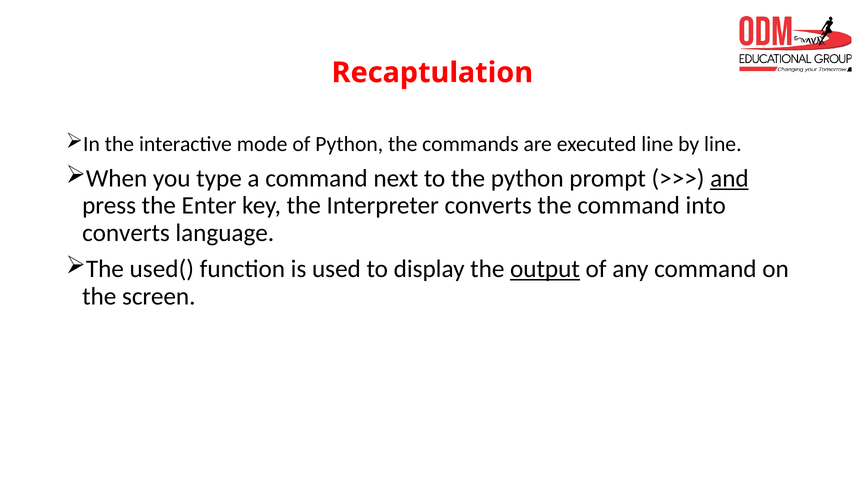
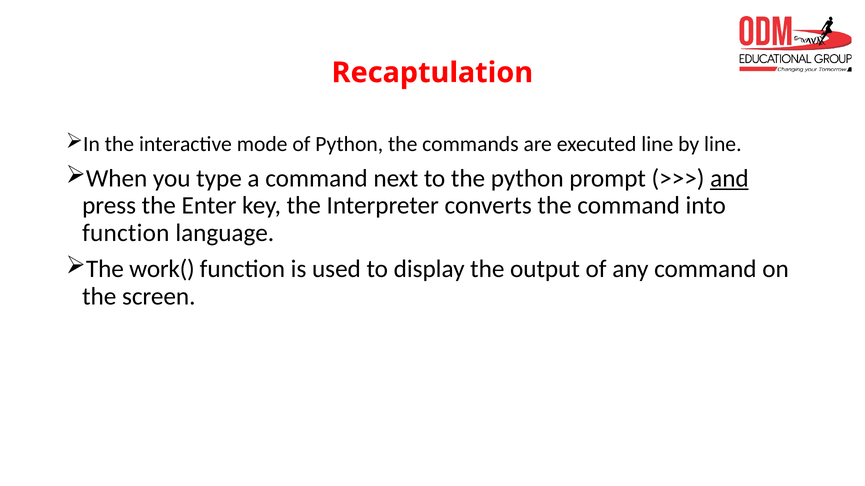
converts at (126, 233): converts -> function
used(: used( -> work(
output underline: present -> none
